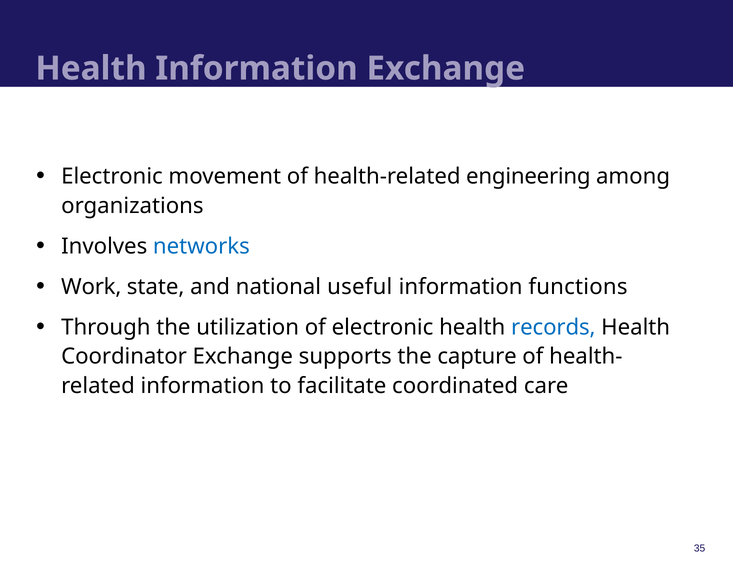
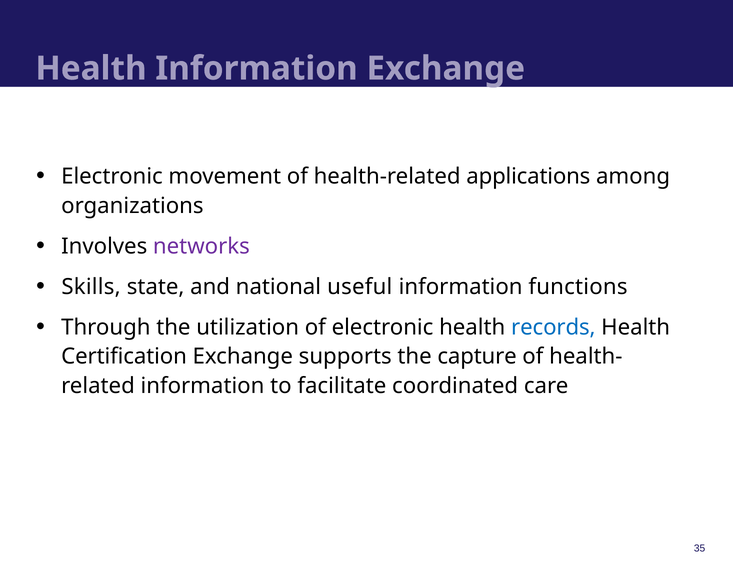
engineering: engineering -> applications
networks colour: blue -> purple
Work: Work -> Skills
Coordinator: Coordinator -> Certification
